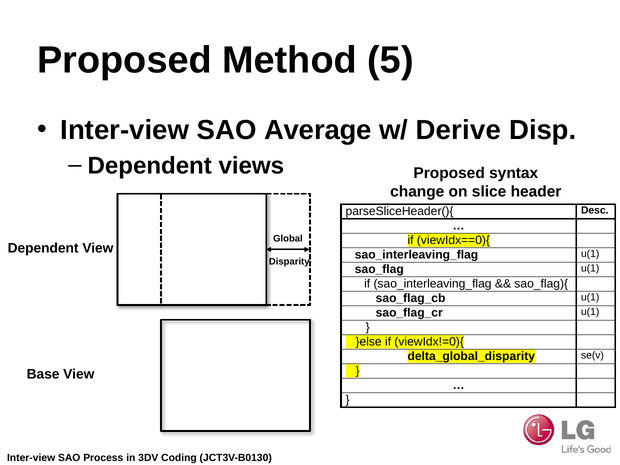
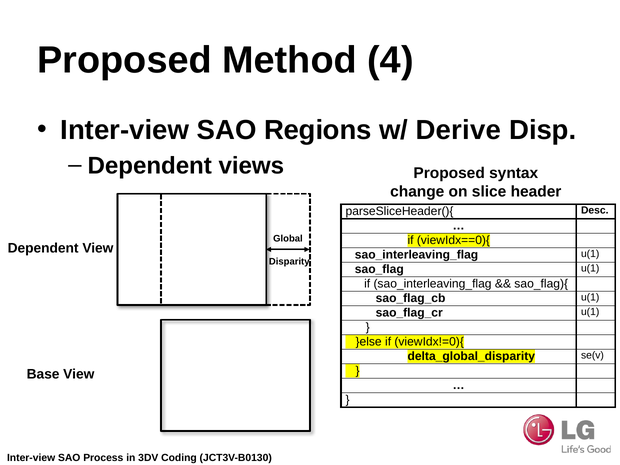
5: 5 -> 4
Average: Average -> Regions
